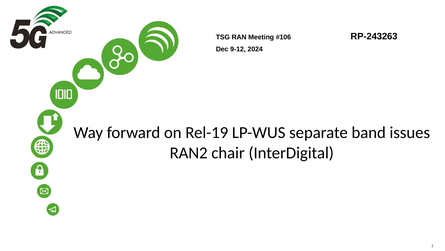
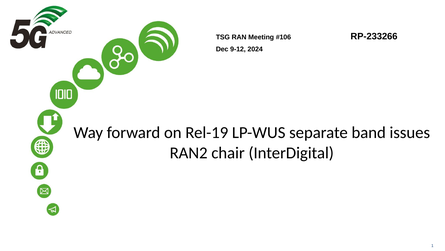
RP-243263: RP-243263 -> RP-233266
